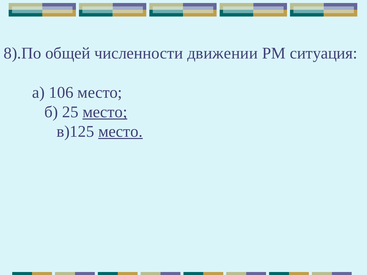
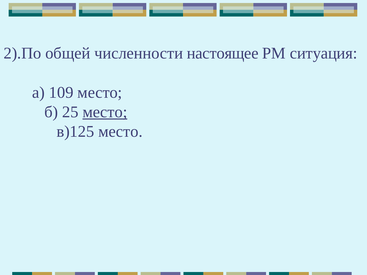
8).По: 8).По -> 2).По
движении: движении -> настоящее
106: 106 -> 109
место at (120, 132) underline: present -> none
